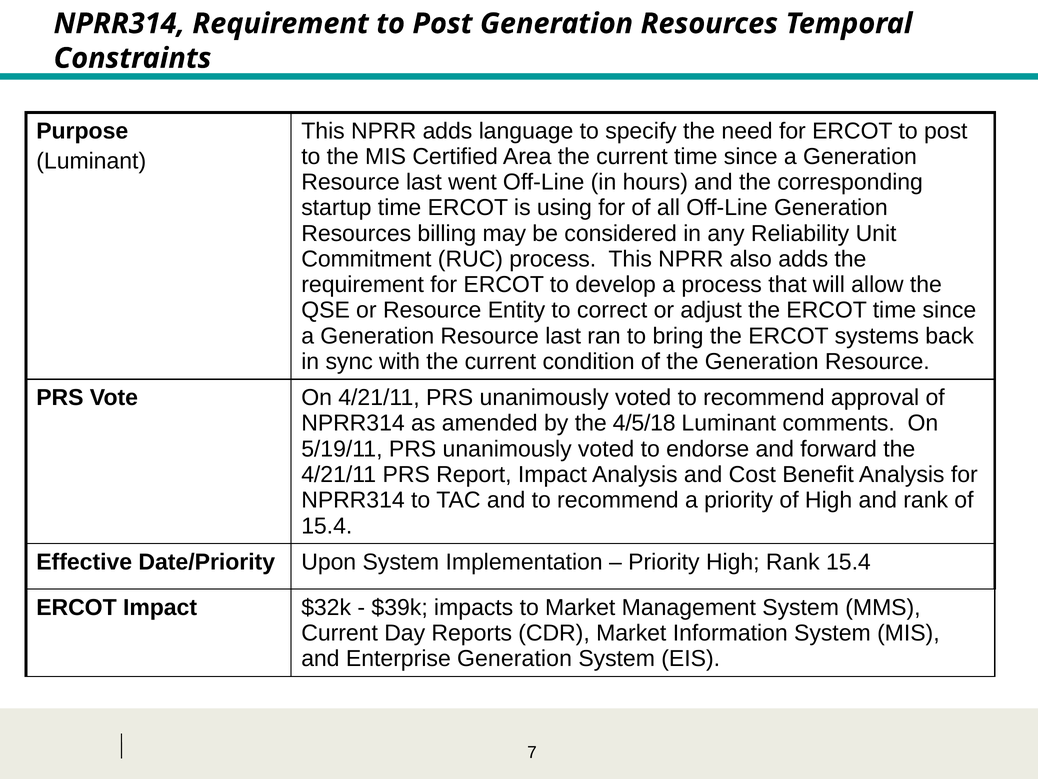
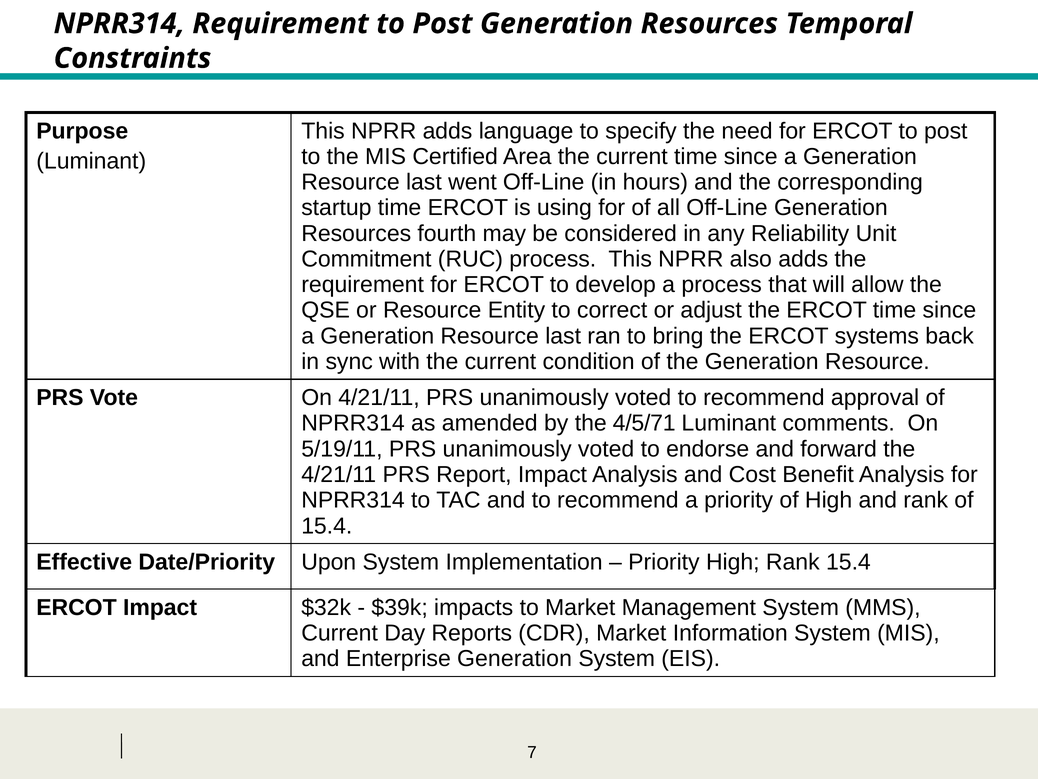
billing: billing -> fourth
4/5/18: 4/5/18 -> 4/5/71
